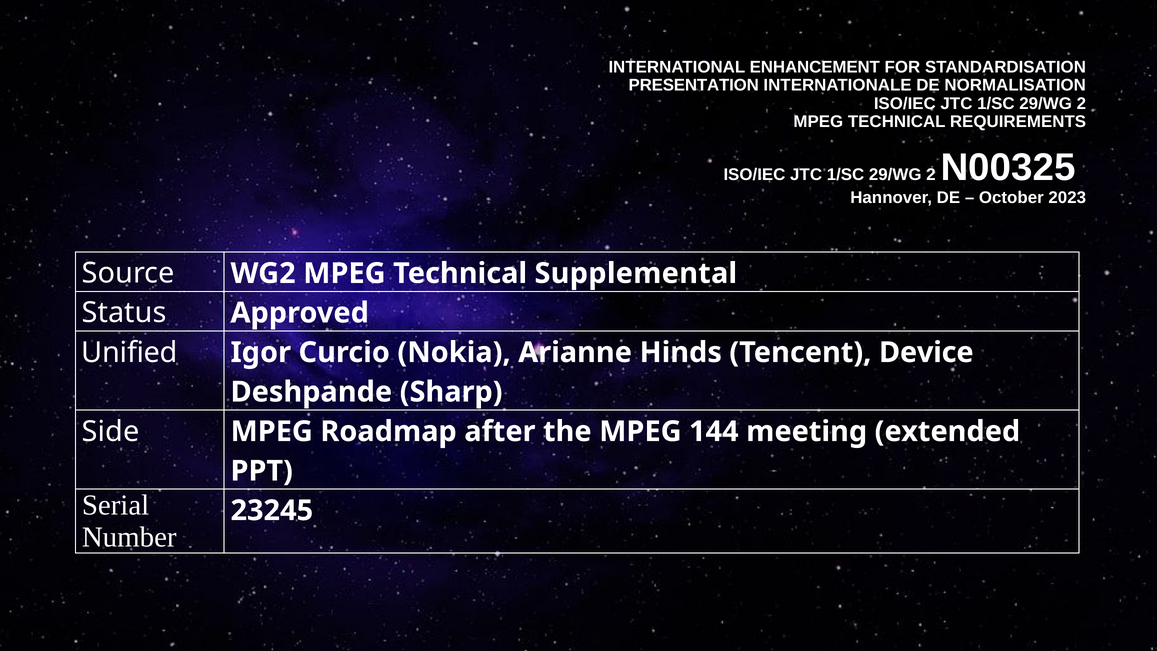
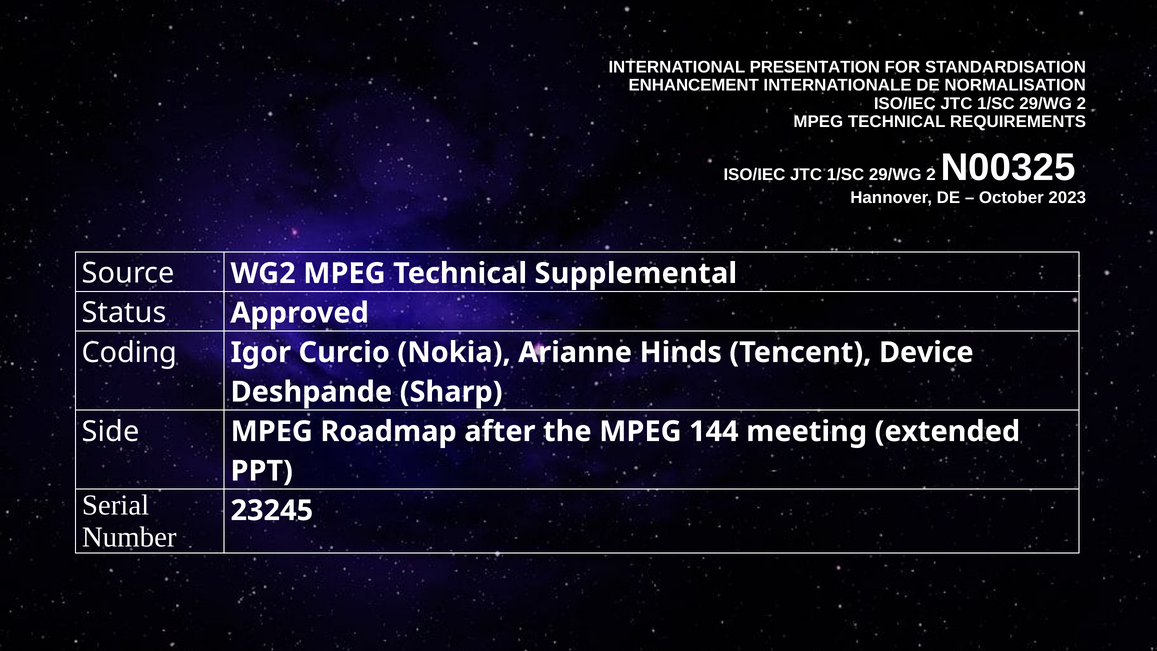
ENHANCEMENT: ENHANCEMENT -> PRESENTATION
PRESENTATION: PRESENTATION -> ENHANCEMENT
Unified: Unified -> Coding
